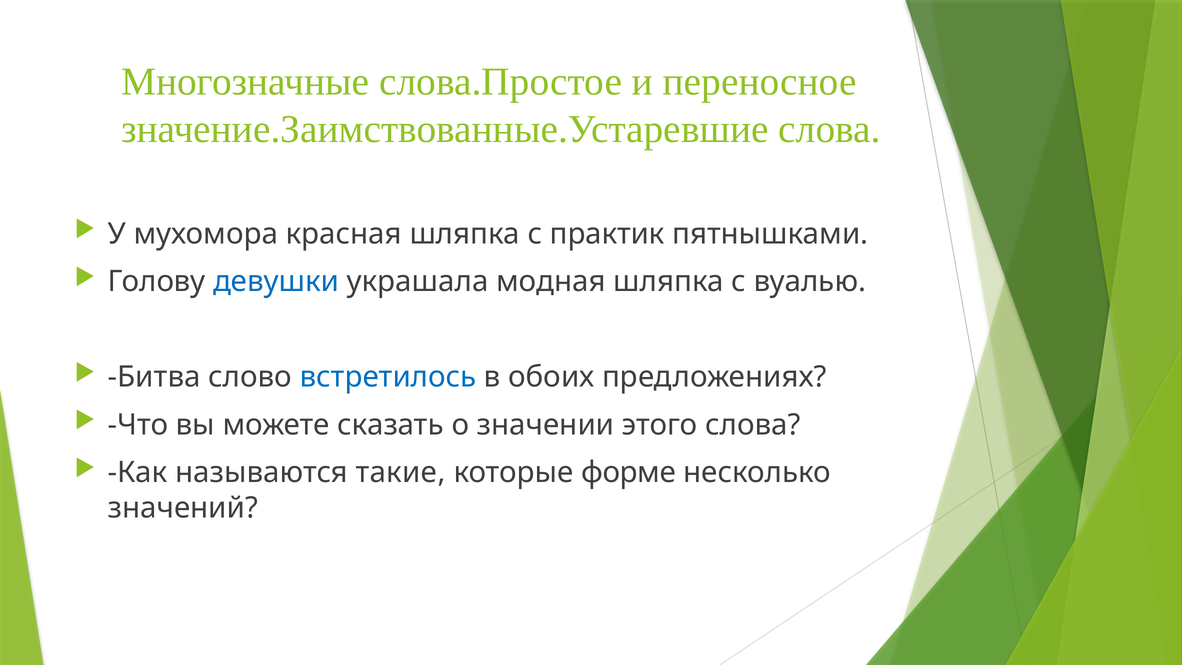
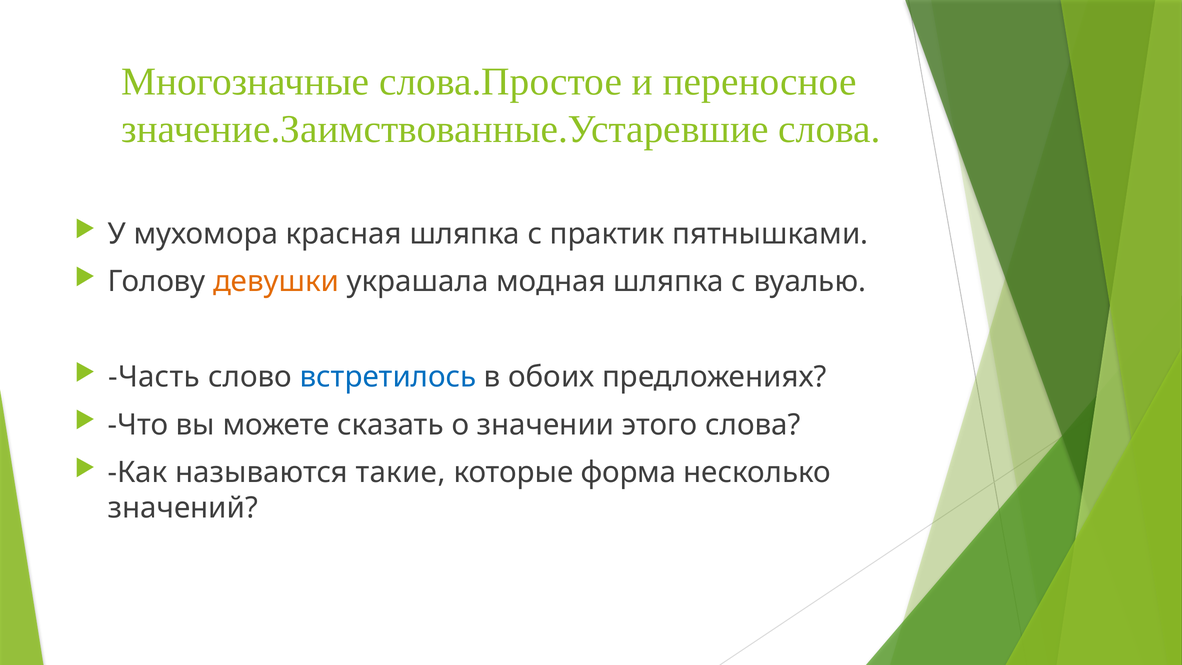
девушки colour: blue -> orange
Битва: Битва -> Часть
форме: форме -> форма
